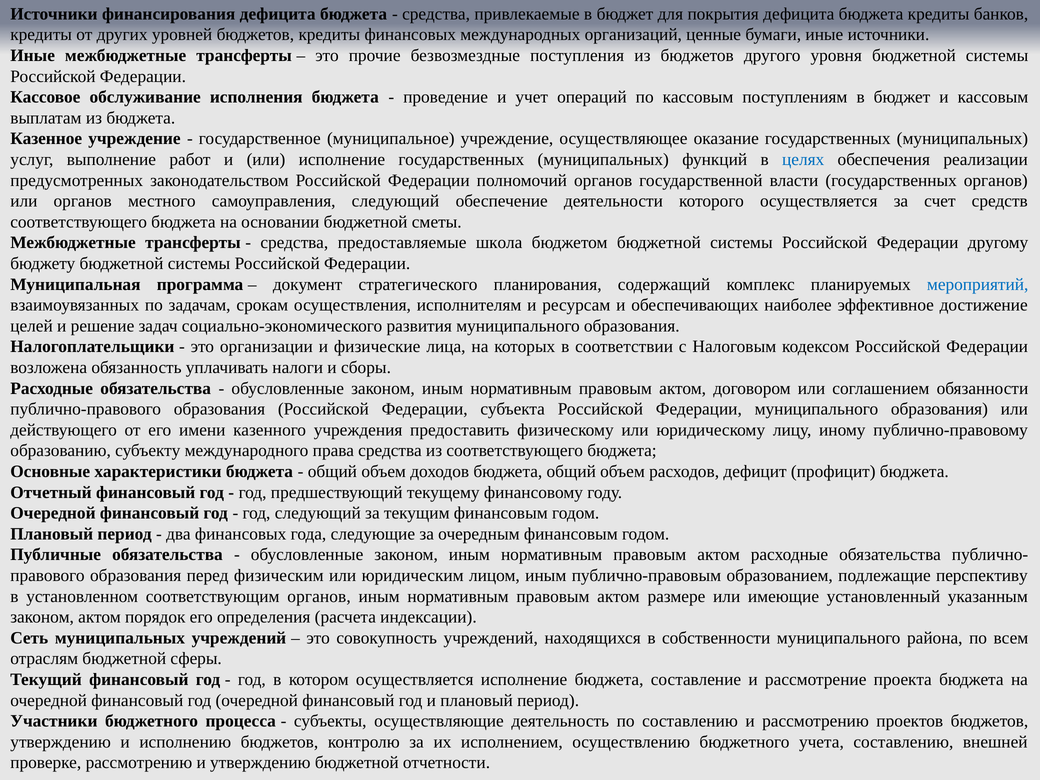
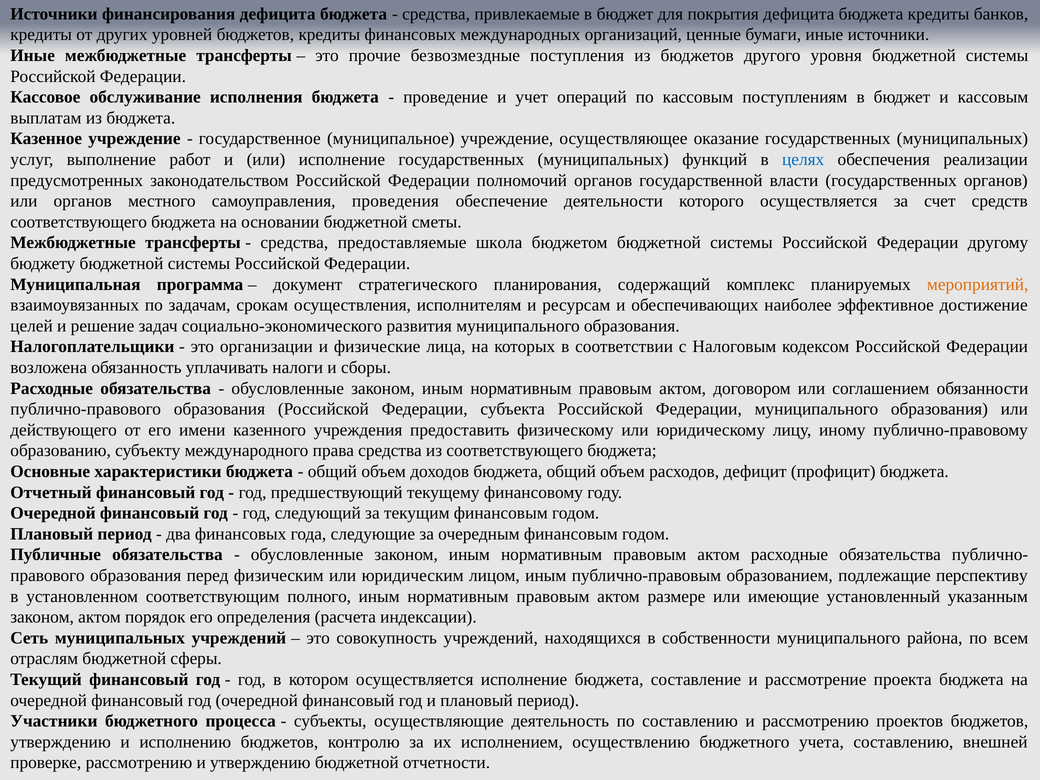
самоуправления следующий: следующий -> проведения
мероприятий colour: blue -> orange
соответствующим органов: органов -> полного
